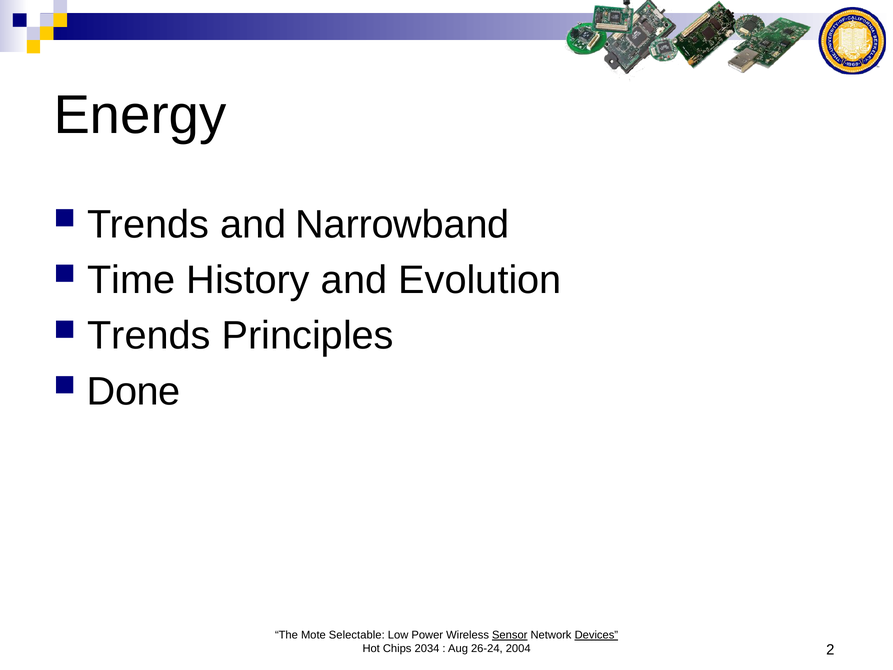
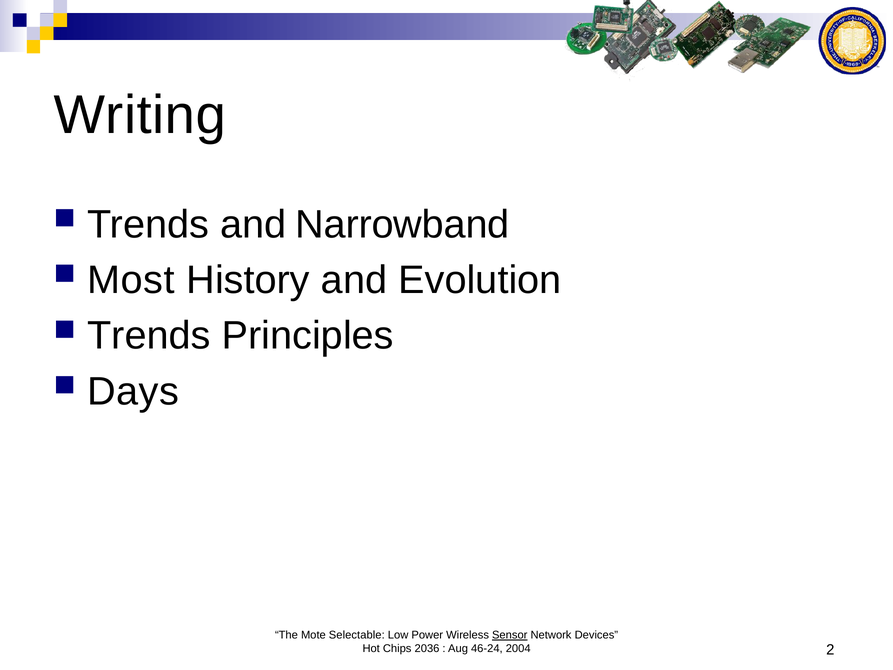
Energy: Energy -> Writing
Time: Time -> Most
Done: Done -> Days
Devices underline: present -> none
2034: 2034 -> 2036
26-24: 26-24 -> 46-24
